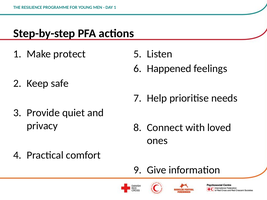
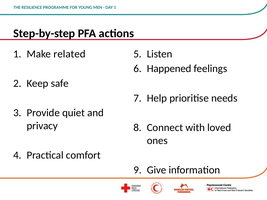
protect: protect -> related
